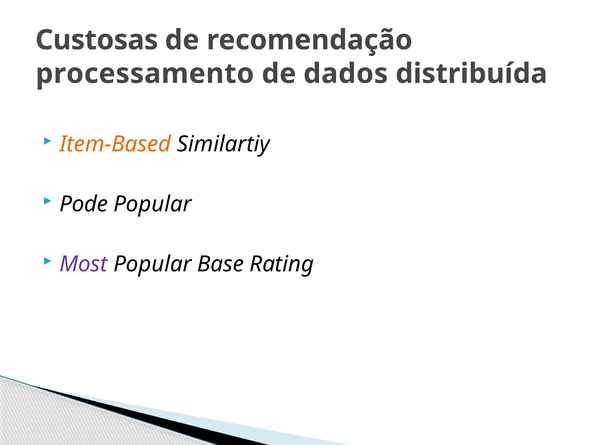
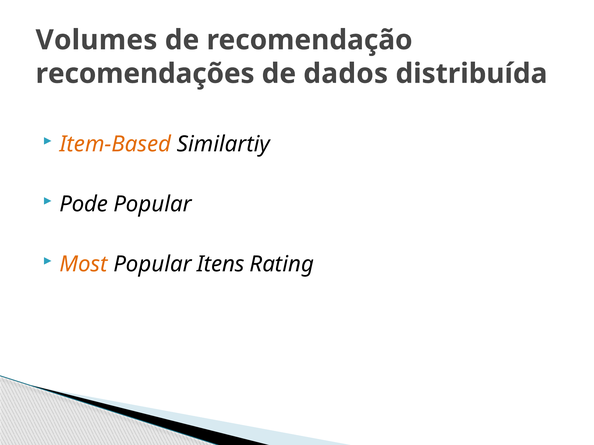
Custosas: Custosas -> Volumes
processamento: processamento -> recomendações
Most colour: purple -> orange
Base: Base -> Itens
